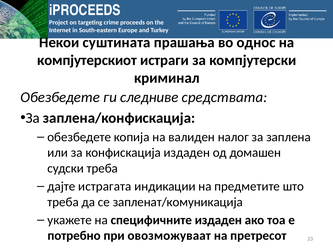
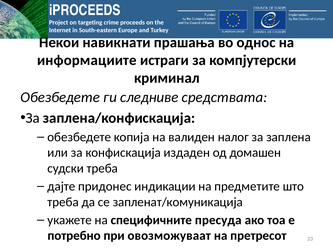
суштината: суштината -> навикнати
компјутерскиот: компјутерскиот -> информациите
истрагата: истрагата -> придонес
специфичните издаден: издаден -> пресуда
